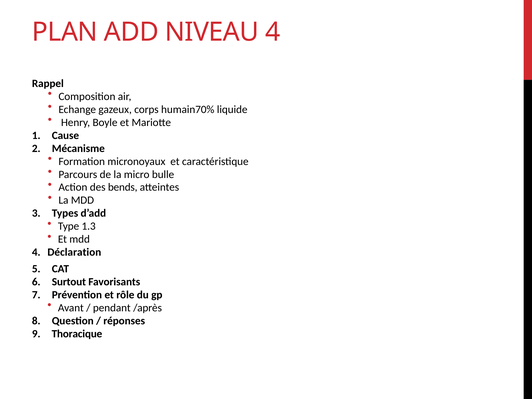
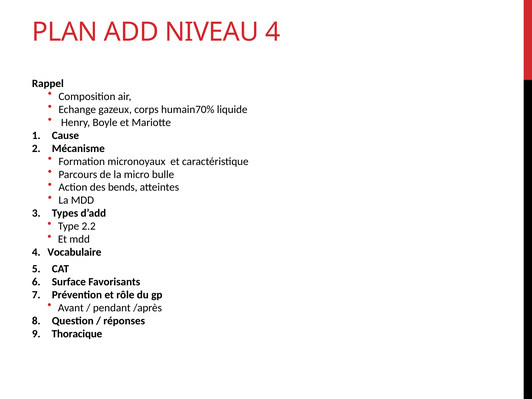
1.3: 1.3 -> 2.2
Déclaration: Déclaration -> Vocabulaire
Surtout: Surtout -> Surface
